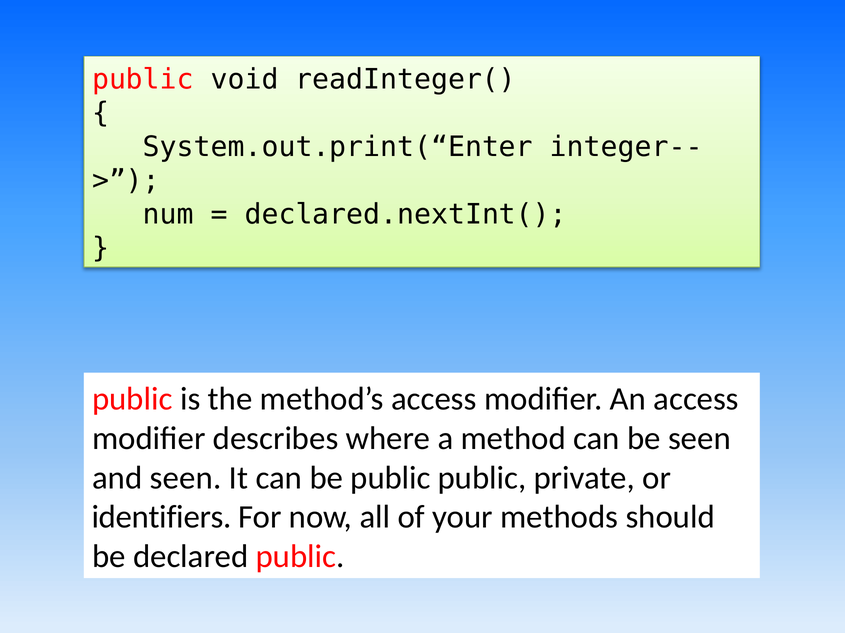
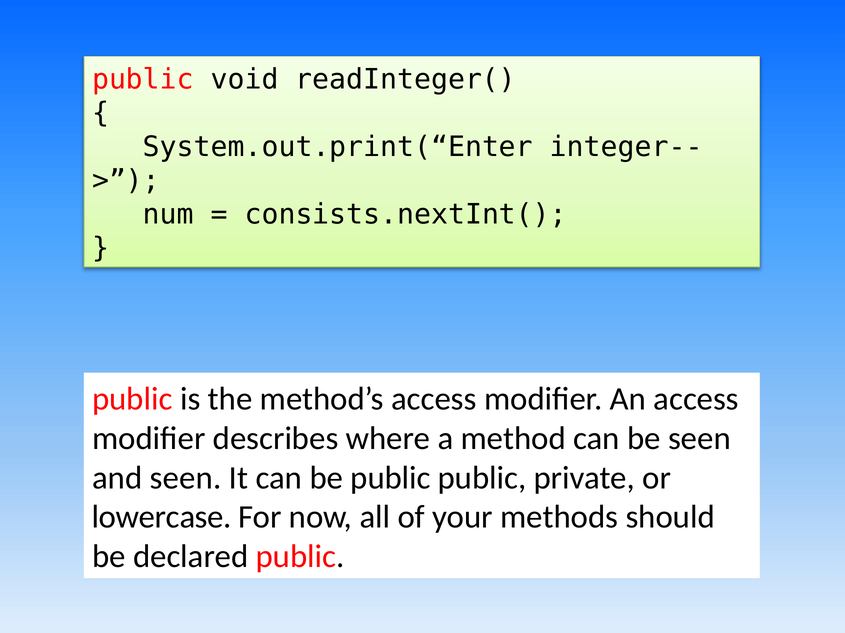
declared.nextInt(: declared.nextInt( -> consists.nextInt(
identifiers: identifiers -> lowercase
